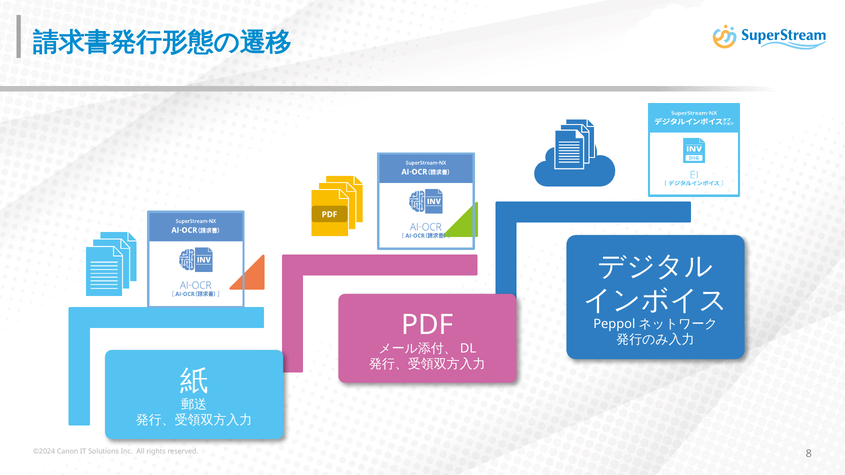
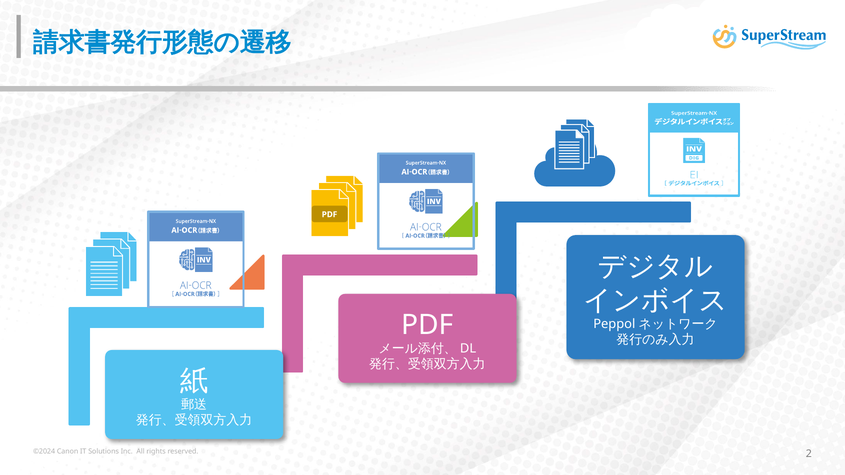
8: 8 -> 2
